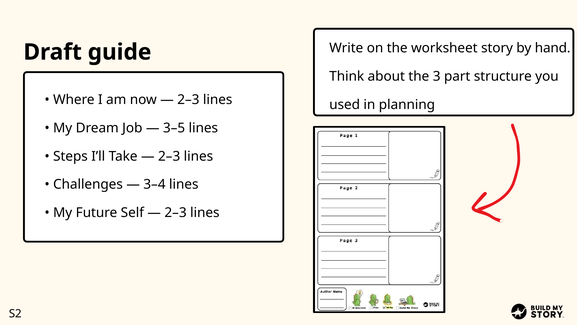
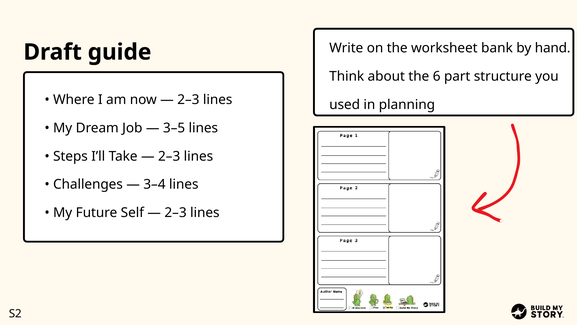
story: story -> bank
3: 3 -> 6
